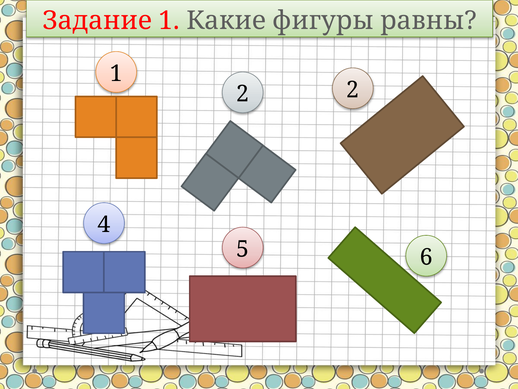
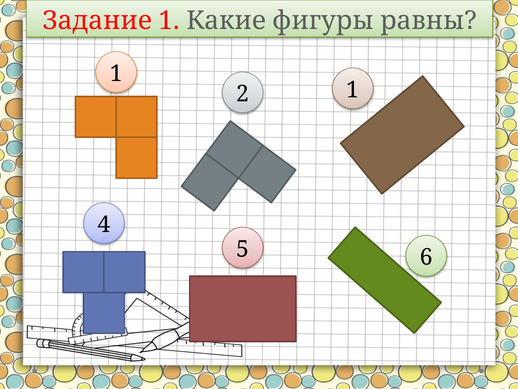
2 2: 2 -> 1
